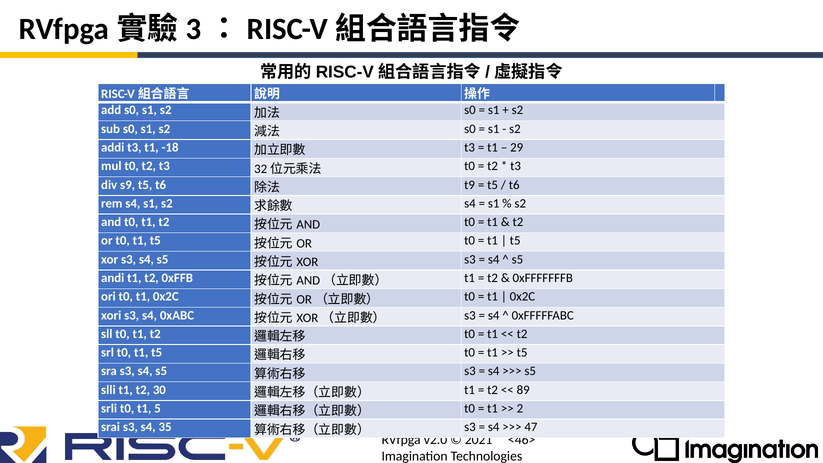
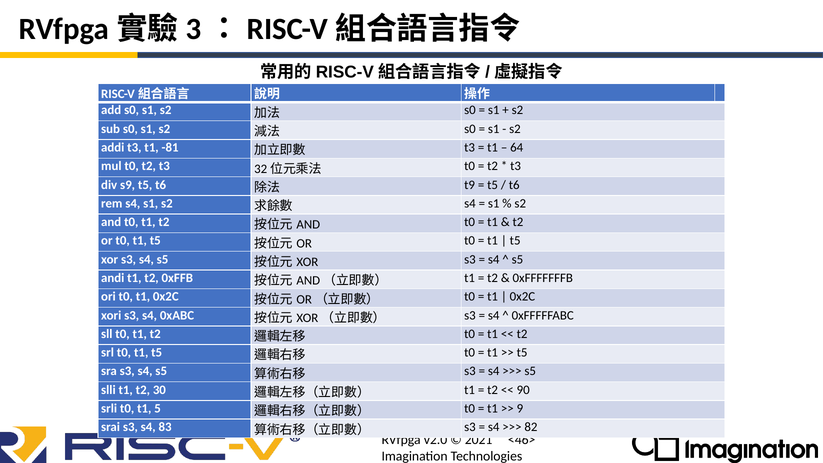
-18: -18 -> -81
29: 29 -> 64
89: 89 -> 90
2: 2 -> 9
35: 35 -> 83
47: 47 -> 82
